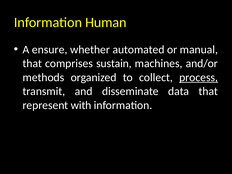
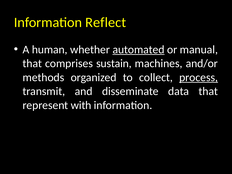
Human: Human -> Reflect
ensure: ensure -> human
automated underline: none -> present
